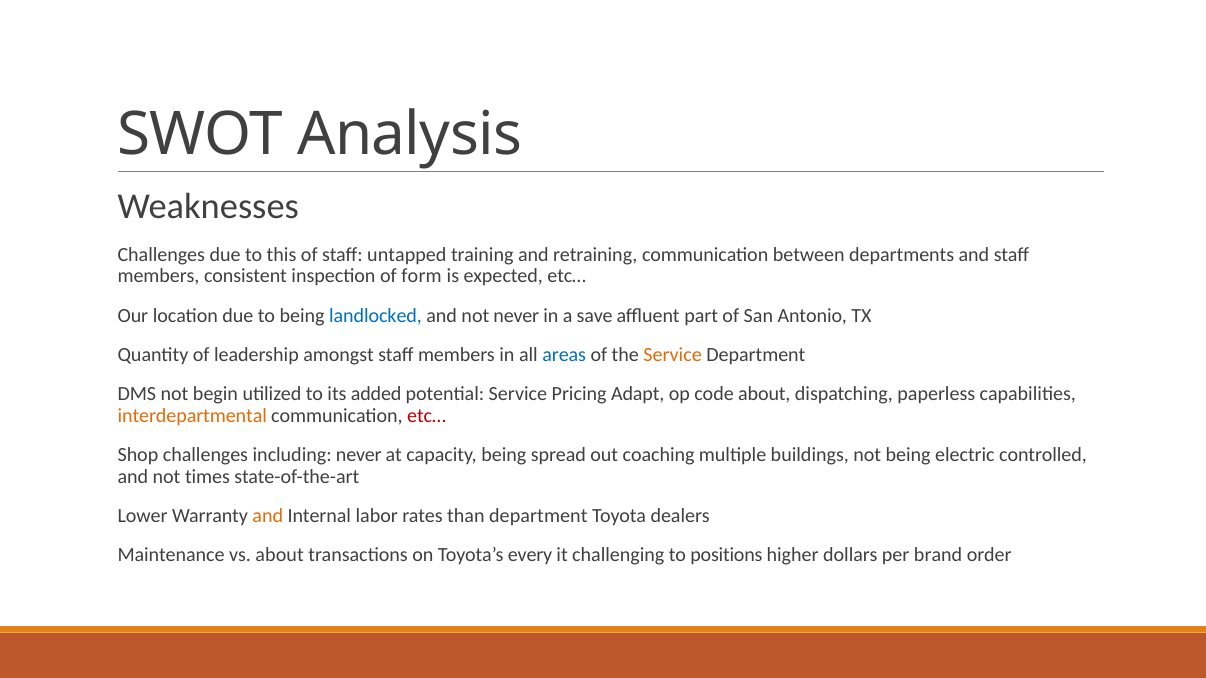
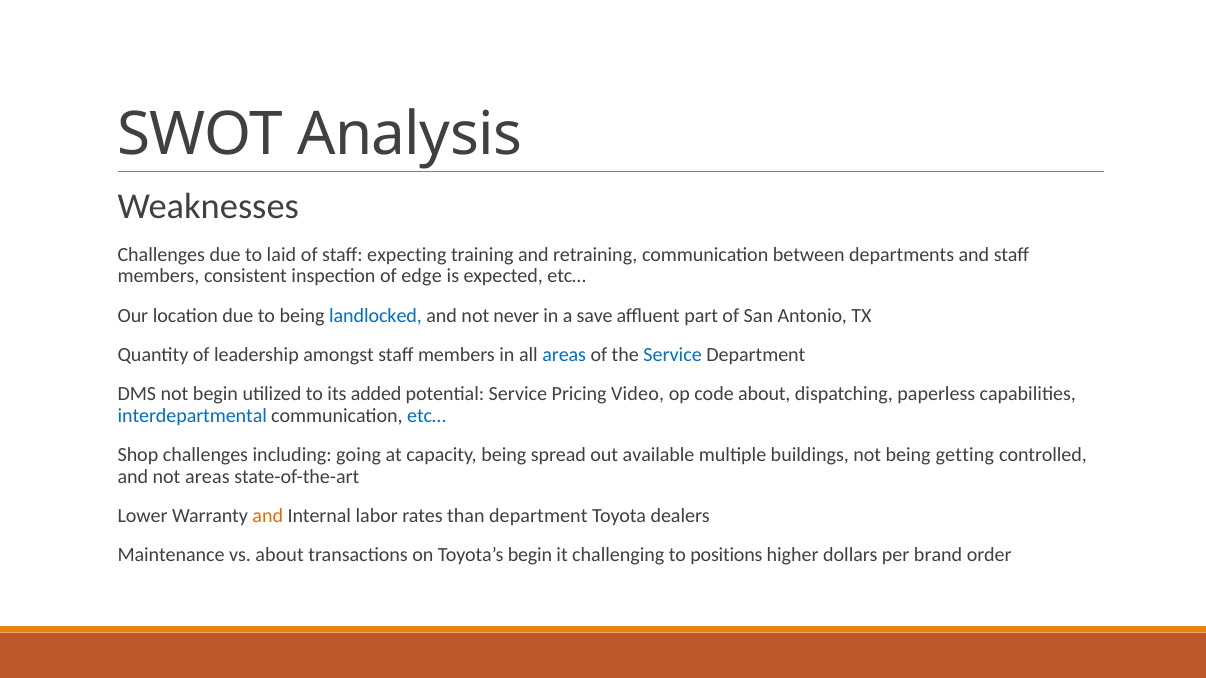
this: this -> laid
untapped: untapped -> expecting
form: form -> edge
Service at (673, 355) colour: orange -> blue
Adapt: Adapt -> Video
interdepartmental colour: orange -> blue
etc… at (427, 416) colour: red -> blue
including never: never -> going
coaching: coaching -> available
electric: electric -> getting
not times: times -> areas
Toyota’s every: every -> begin
